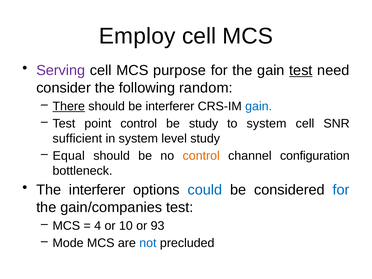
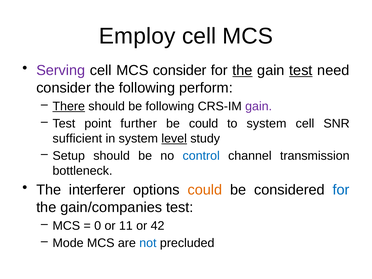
MCS purpose: purpose -> consider
the at (242, 70) underline: none -> present
random: random -> perform
be interferer: interferer -> following
gain at (259, 106) colour: blue -> purple
point control: control -> further
be study: study -> could
level underline: none -> present
Equal: Equal -> Setup
control at (201, 156) colour: orange -> blue
configuration: configuration -> transmission
could at (205, 190) colour: blue -> orange
4: 4 -> 0
10: 10 -> 11
93: 93 -> 42
